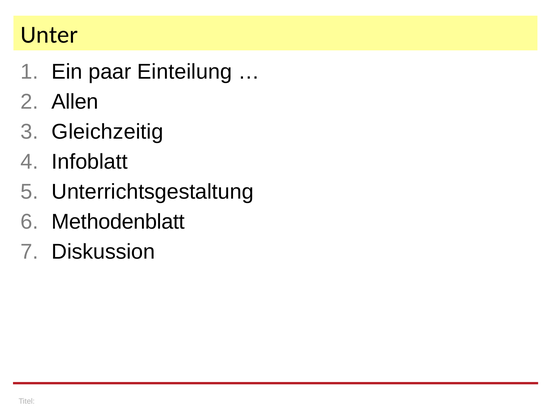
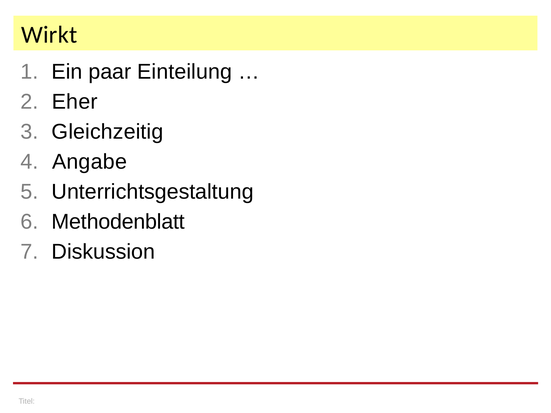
Unter: Unter -> Wirkt
Allen: Allen -> Eher
Infoblatt: Infoblatt -> Angabe
